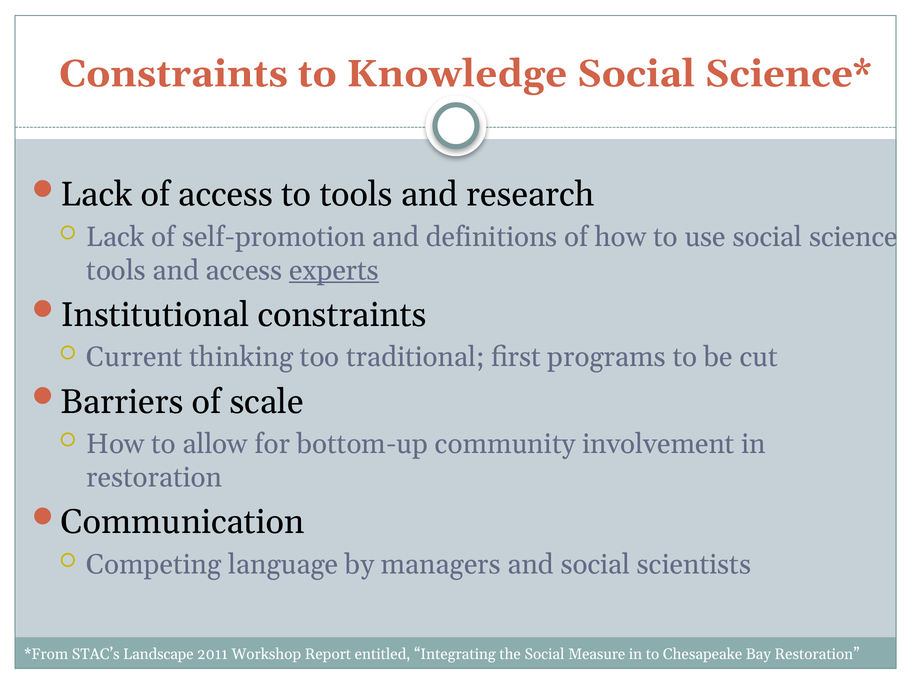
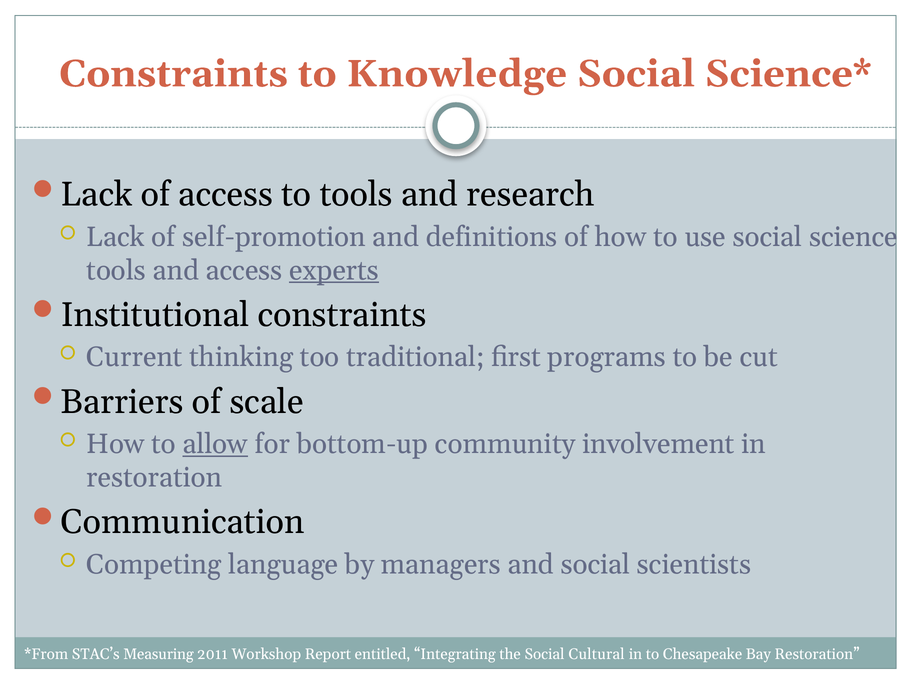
allow underline: none -> present
Landscape: Landscape -> Measuring
Measure: Measure -> Cultural
